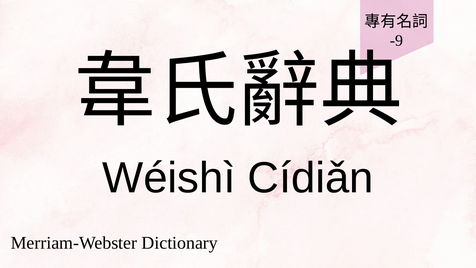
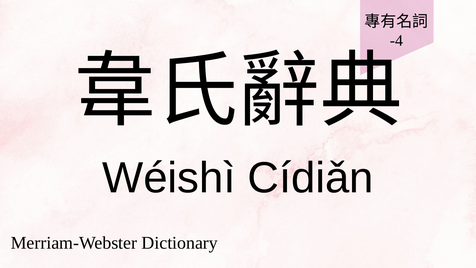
-9: -9 -> -4
